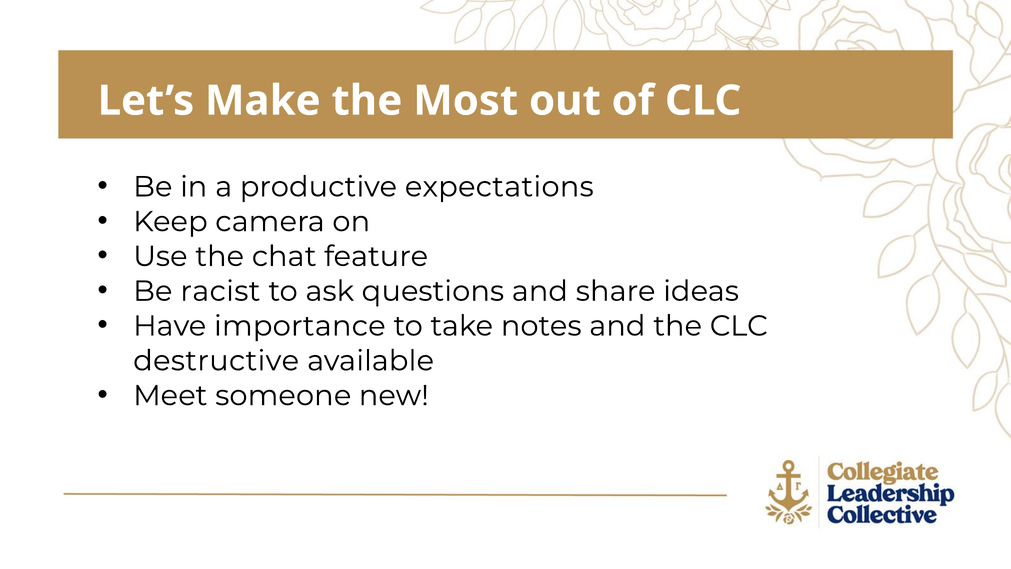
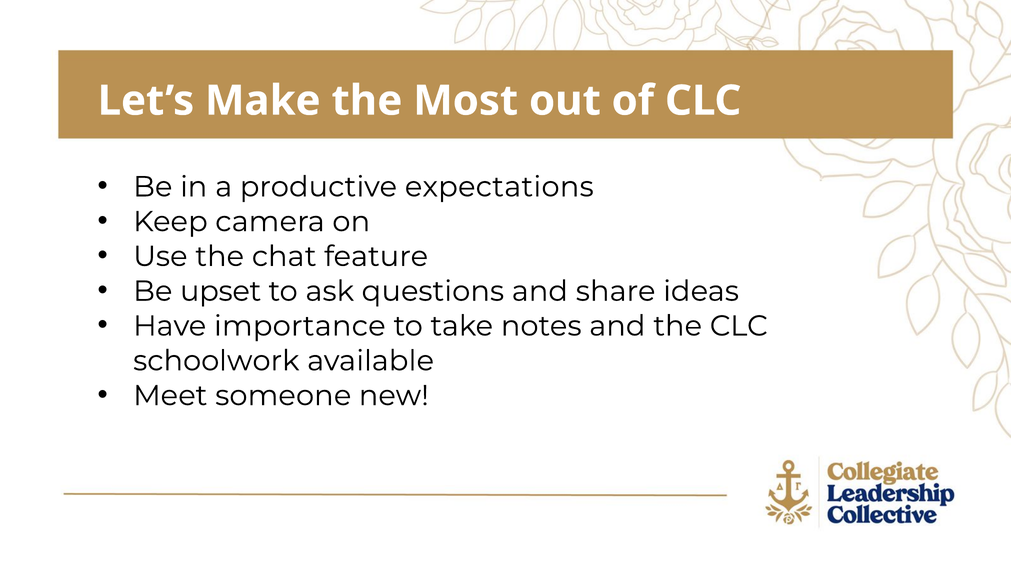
racist: racist -> upset
destructive: destructive -> schoolwork
